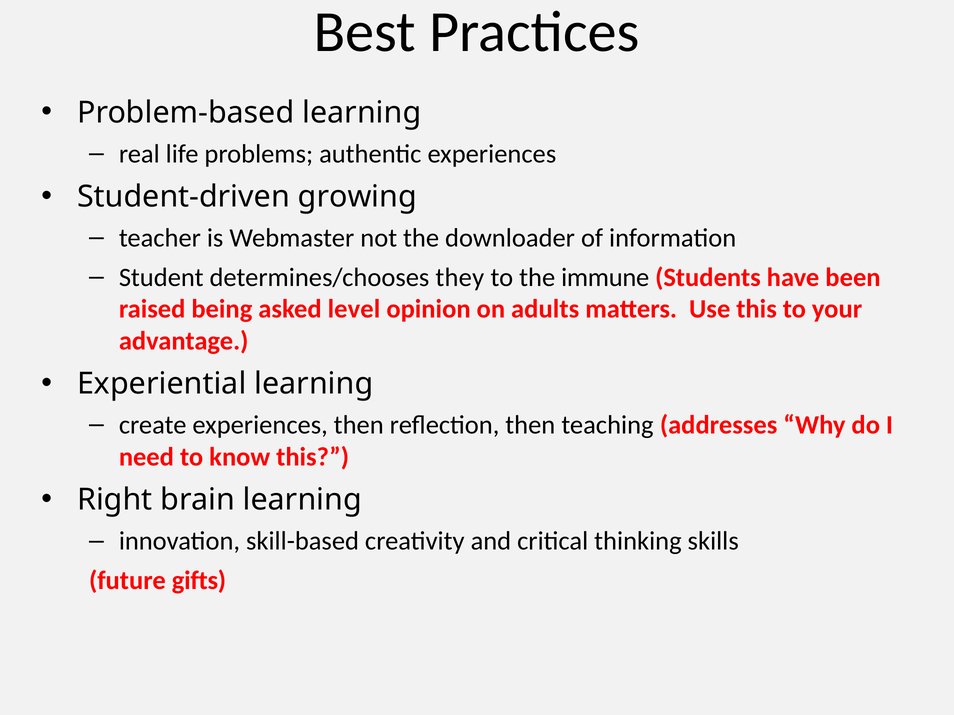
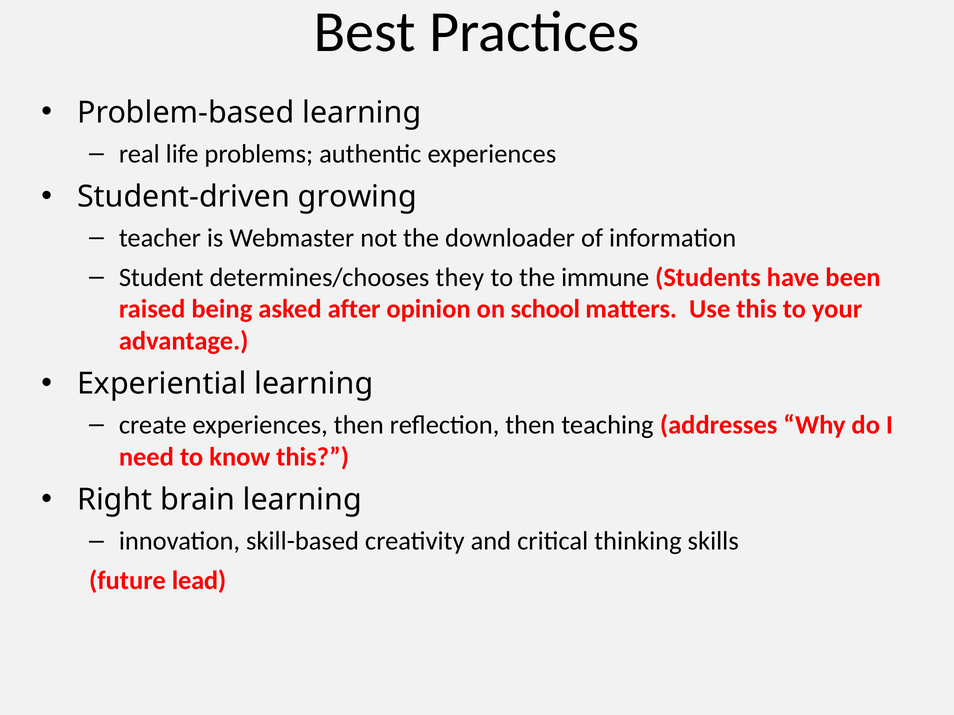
level: level -> after
adults: adults -> school
gifts: gifts -> lead
